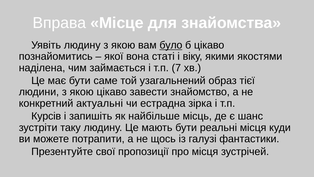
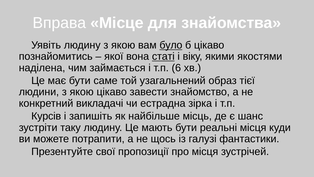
статі underline: none -> present
7: 7 -> 6
актуальні: актуальні -> викладачі
